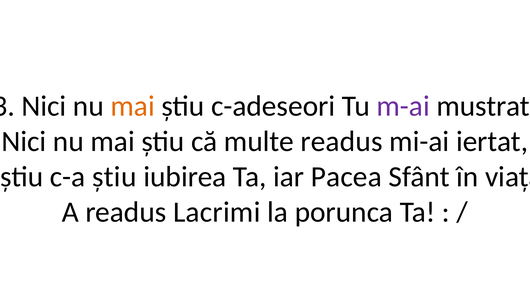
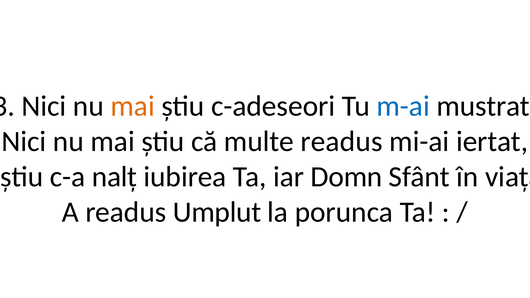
m-ai colour: purple -> blue
c-a știu: știu -> nalț
Pacea: Pacea -> Domn
Lacrimi: Lacrimi -> Umplut
